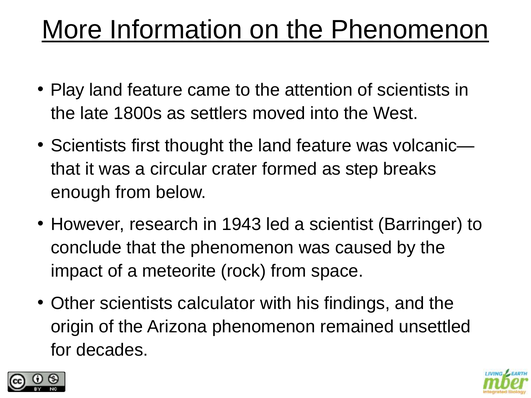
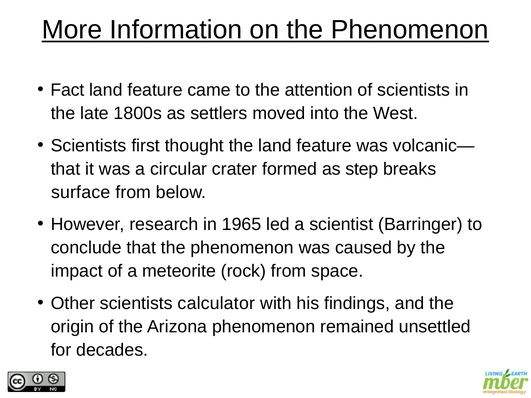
Play: Play -> Fact
enough: enough -> surface
1943: 1943 -> 1965
